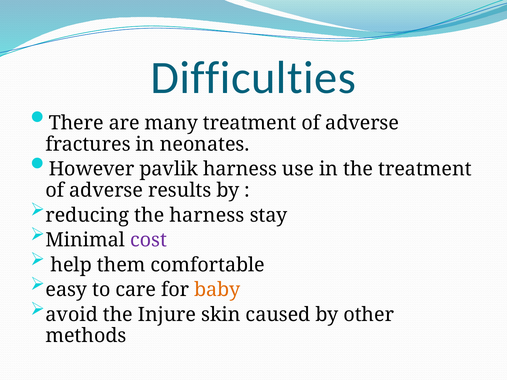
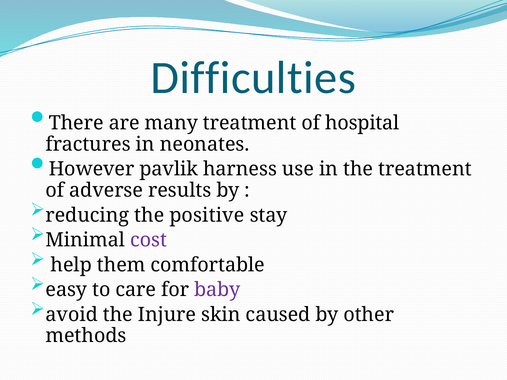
many treatment of adverse: adverse -> hospital
the harness: harness -> positive
baby colour: orange -> purple
